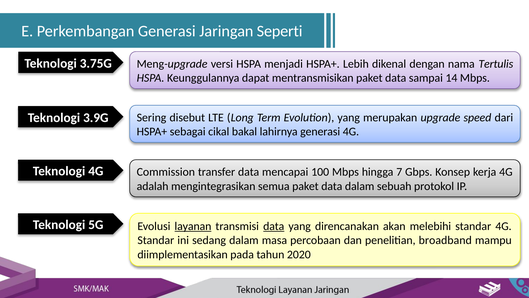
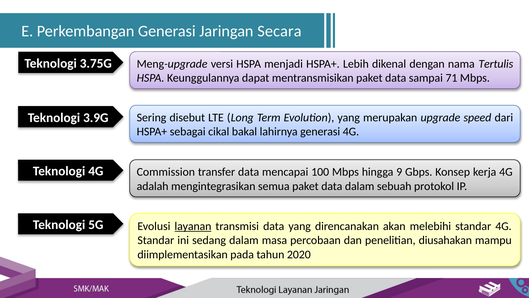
Seperti: Seperti -> Secara
14: 14 -> 71
7: 7 -> 9
data at (274, 226) underline: present -> none
broadband: broadband -> diusahakan
